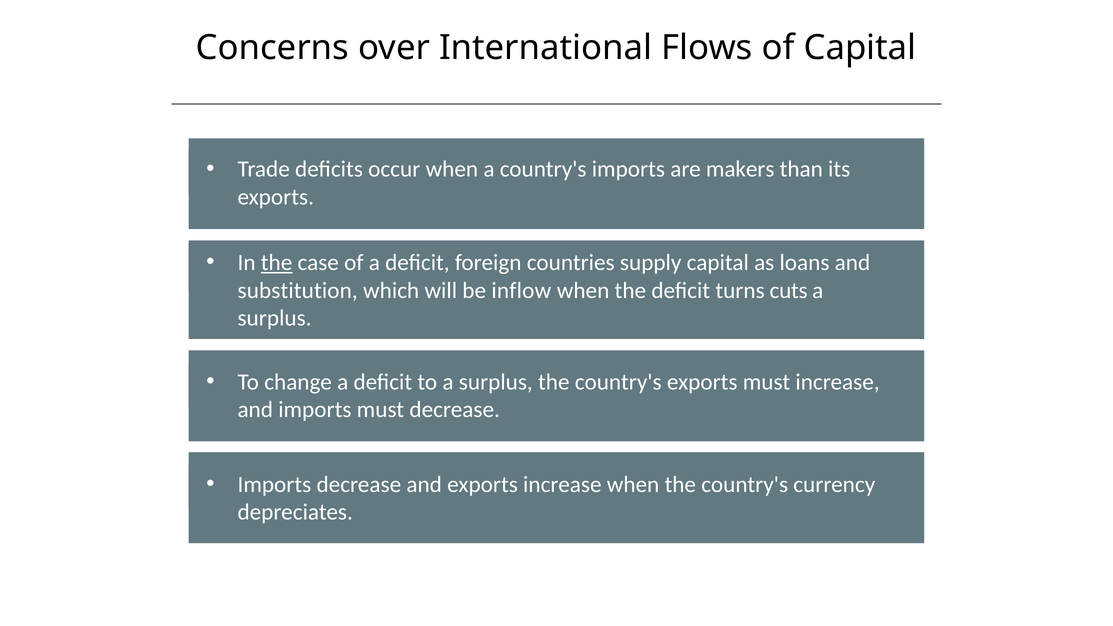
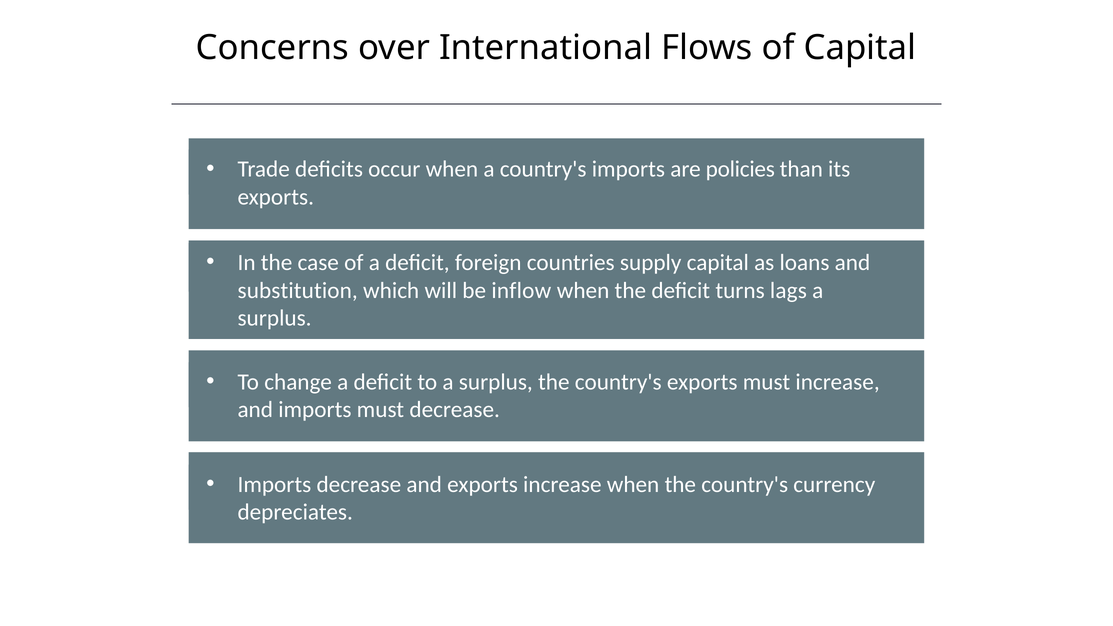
makers: makers -> policies
the at (277, 263) underline: present -> none
cuts: cuts -> lags
